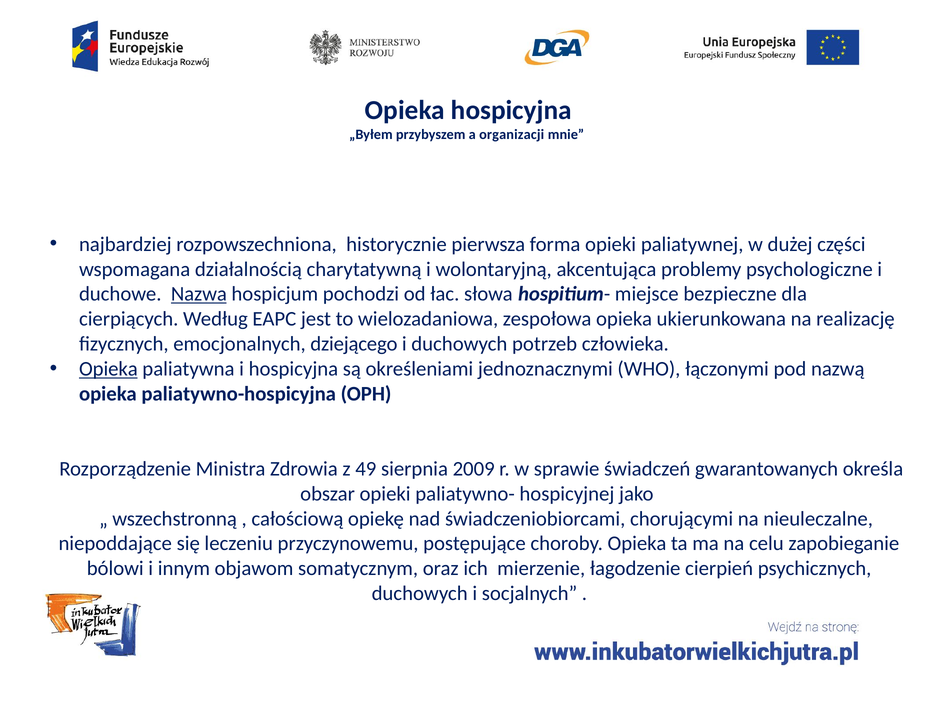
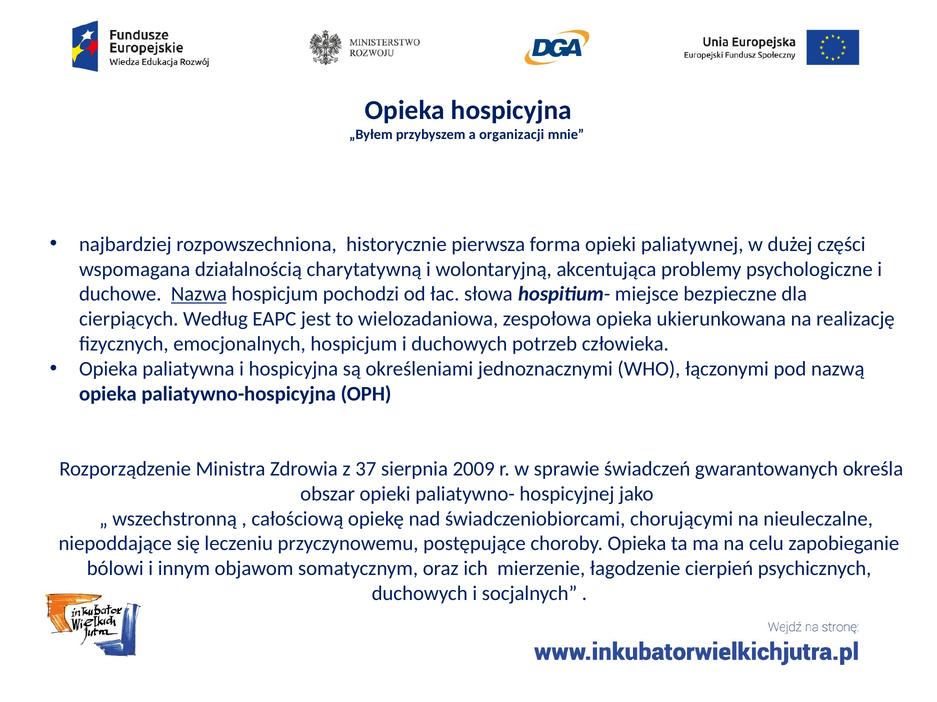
emocjonalnych dziejącego: dziejącego -> hospicjum
Opieka at (108, 369) underline: present -> none
49: 49 -> 37
